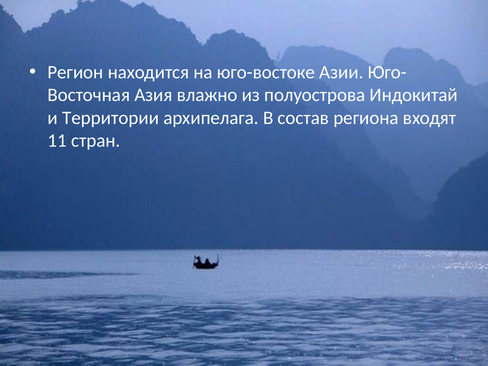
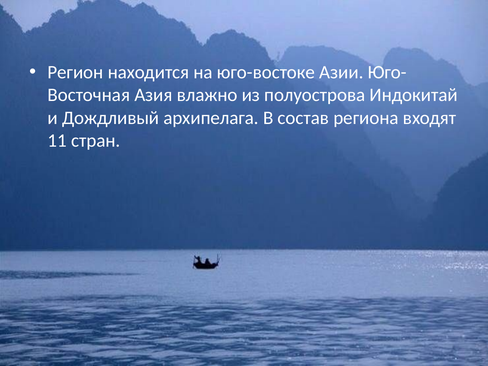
Территории: Территории -> Дождливый
